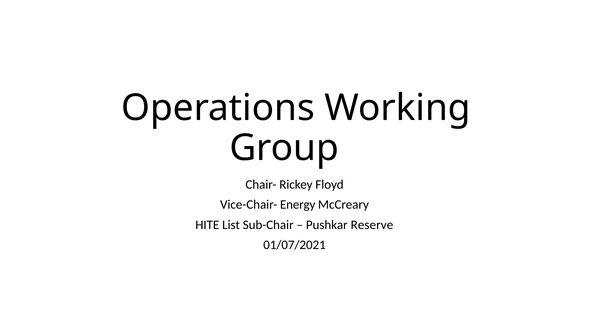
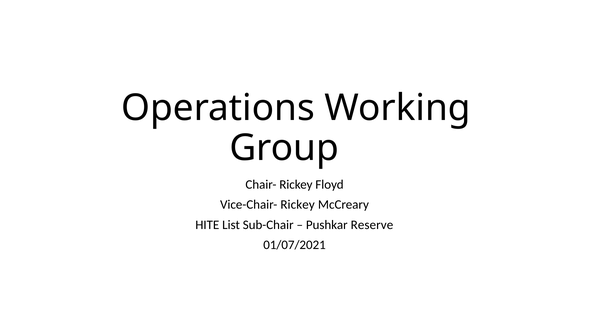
Vice-Chair- Energy: Energy -> Rickey
